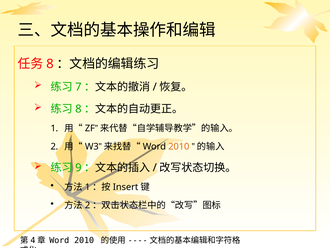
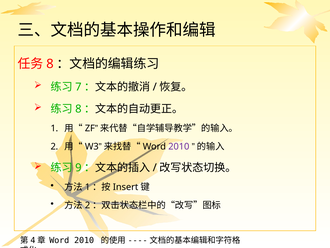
2010 at (179, 146) colour: orange -> purple
